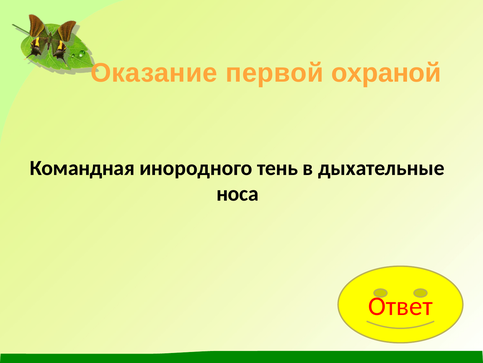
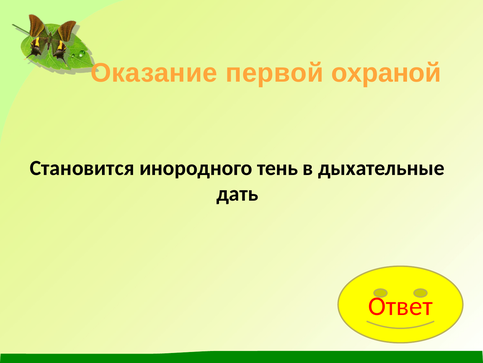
Командная: Командная -> Становится
носа: носа -> дать
